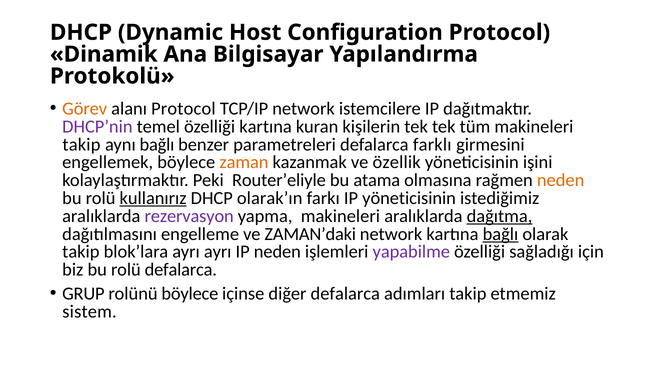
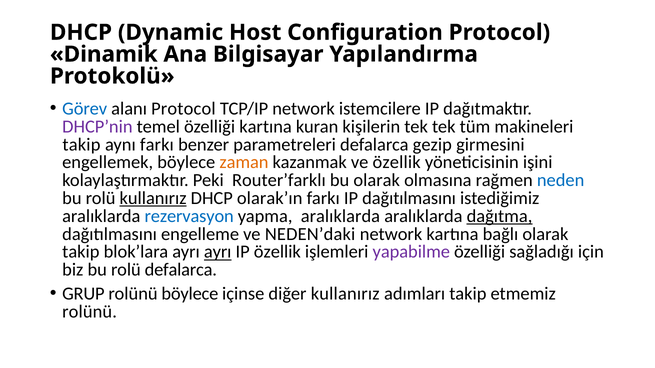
Görev colour: orange -> blue
aynı bağlı: bağlı -> farkı
farklı: farklı -> gezip
Router’eliyle: Router’eliyle -> Router’farklı
bu atama: atama -> olarak
neden at (561, 180) colour: orange -> blue
IP yöneticisinin: yöneticisinin -> dağıtılmasını
rezervasyon colour: purple -> blue
yapma makineleri: makineleri -> aralıklarda
ZAMAN’daki: ZAMAN’daki -> NEDEN’daki
bağlı at (500, 234) underline: present -> none
ayrı at (218, 252) underline: none -> present
IP neden: neden -> özellik
diğer defalarca: defalarca -> kullanırız
sistem at (90, 312): sistem -> rolünü
